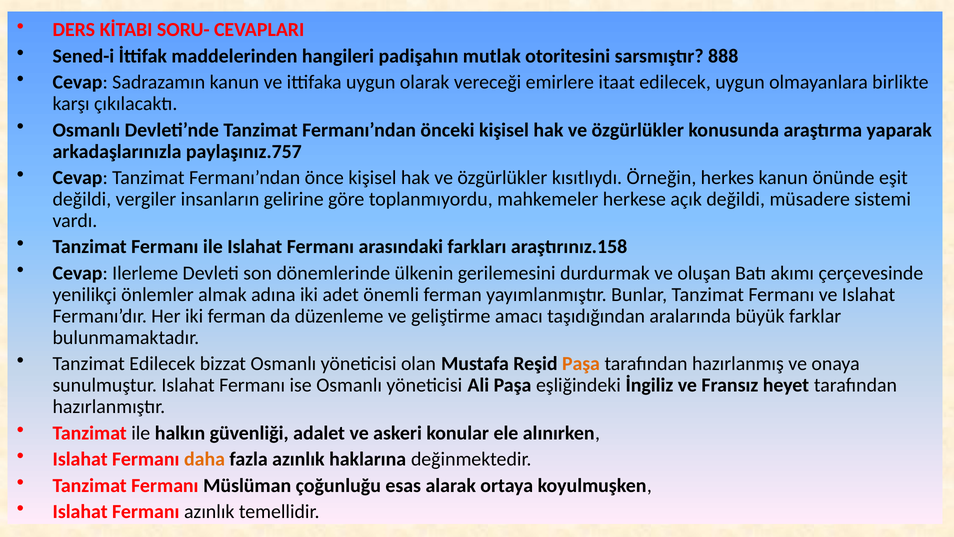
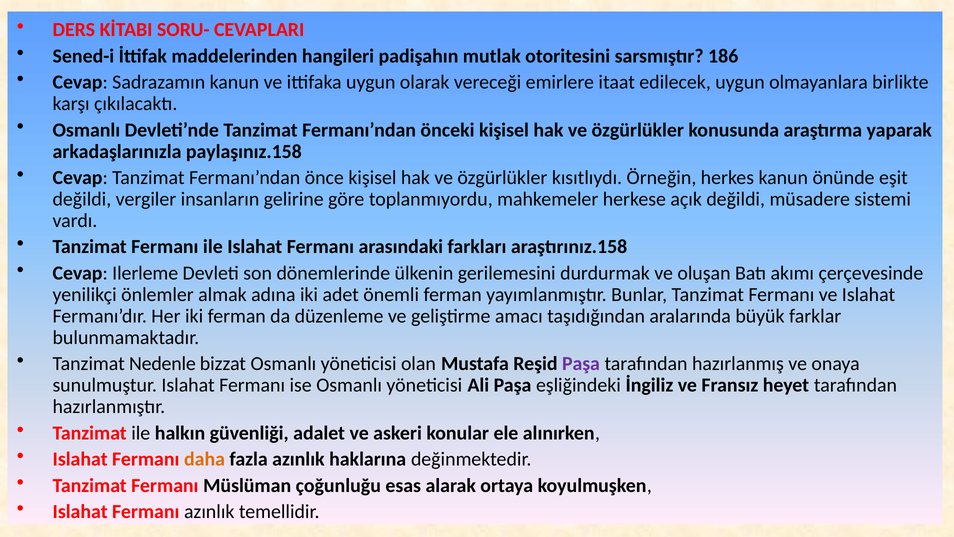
888: 888 -> 186
paylaşınız.757: paylaşınız.757 -> paylaşınız.158
Tanzimat Edilecek: Edilecek -> Nedenle
Paşa at (581, 364) colour: orange -> purple
